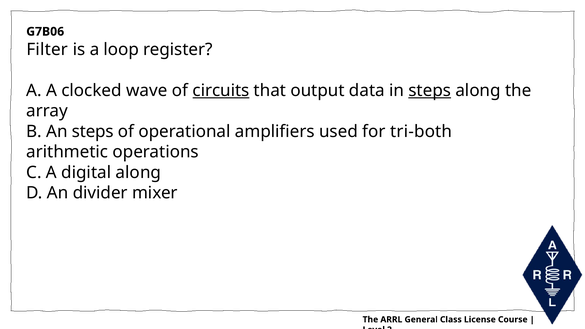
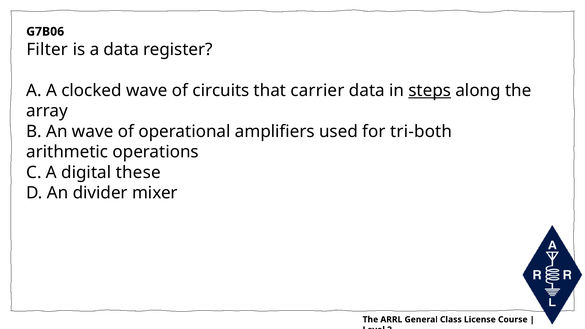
a loop: loop -> data
circuits underline: present -> none
output: output -> carrier
An steps: steps -> wave
digital along: along -> these
